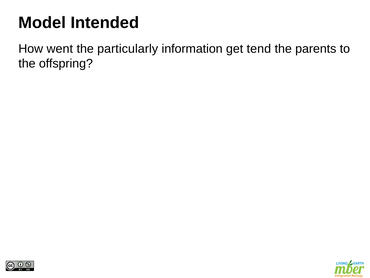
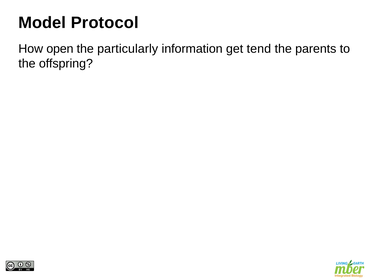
Intended: Intended -> Protocol
went: went -> open
